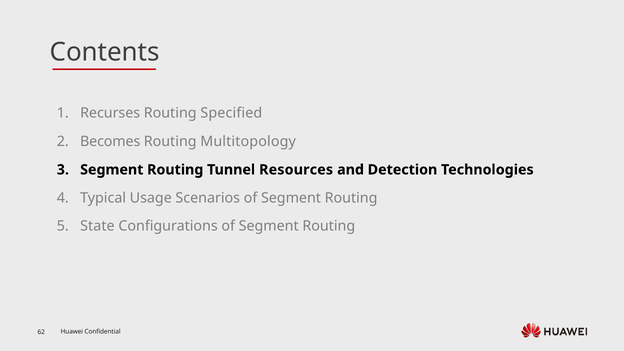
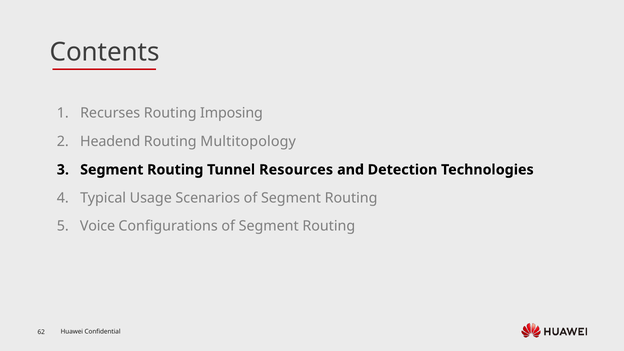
Specified: Specified -> Imposing
Becomes: Becomes -> Headend
State: State -> Voice
